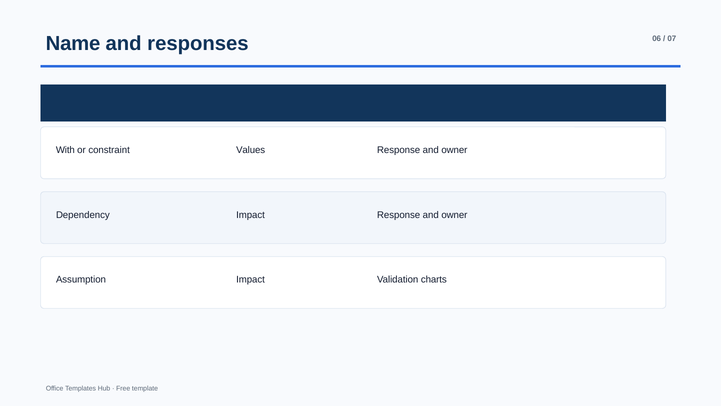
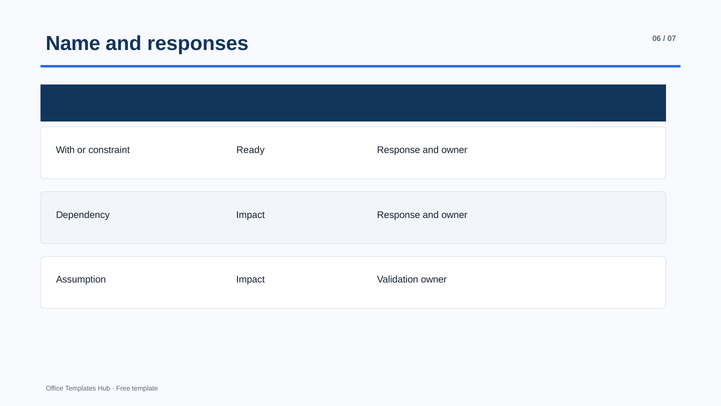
Values: Values -> Ready
Validation charts: charts -> owner
